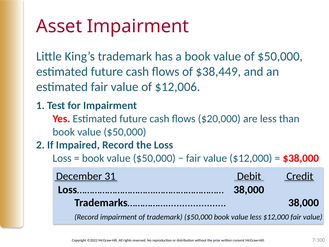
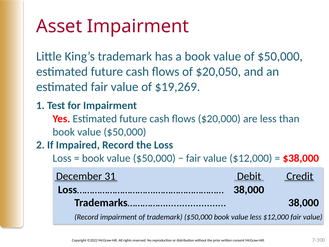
$38,449: $38,449 -> $20,050
$12,006: $12,006 -> $19,269
